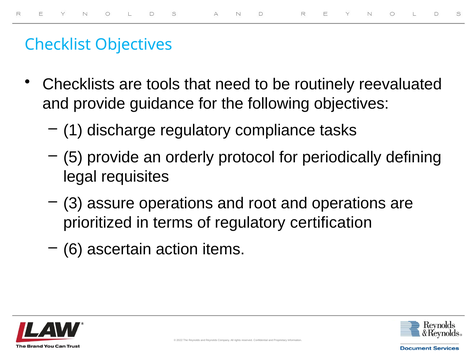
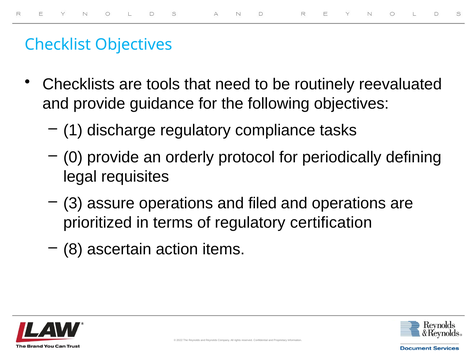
5: 5 -> 0
root: root -> filed
6: 6 -> 8
